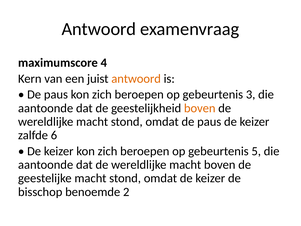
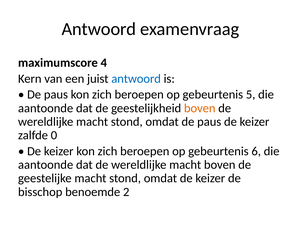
antwoord at (136, 79) colour: orange -> blue
3: 3 -> 5
6: 6 -> 0
5: 5 -> 6
